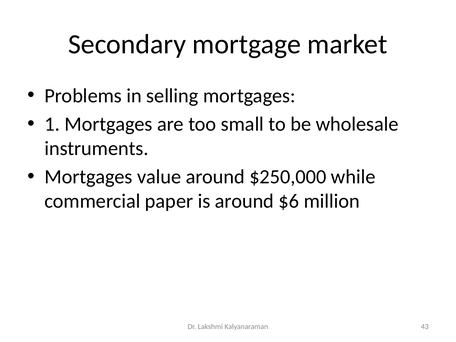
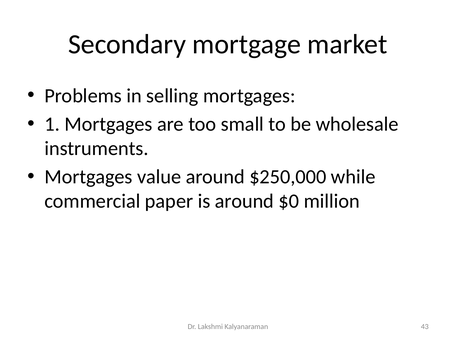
$6: $6 -> $0
